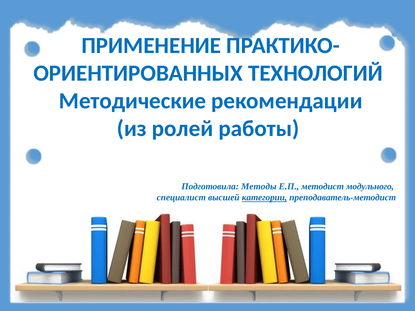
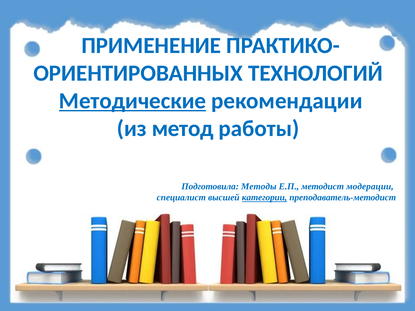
Методические underline: none -> present
ролей: ролей -> метод
модульного: модульного -> модерации
